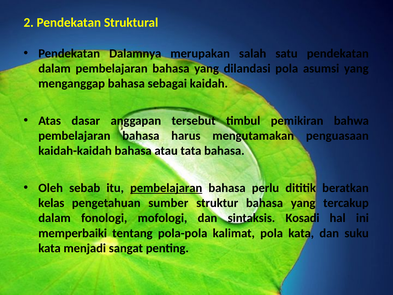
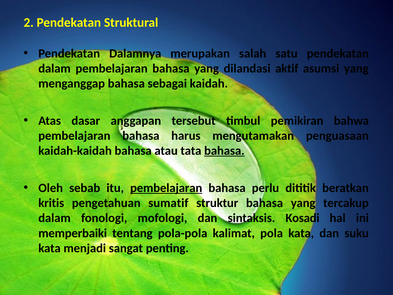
dilandasi pola: pola -> aktif
bahasa at (224, 151) underline: none -> present
kelas: kelas -> kritis
sumber: sumber -> sumatif
